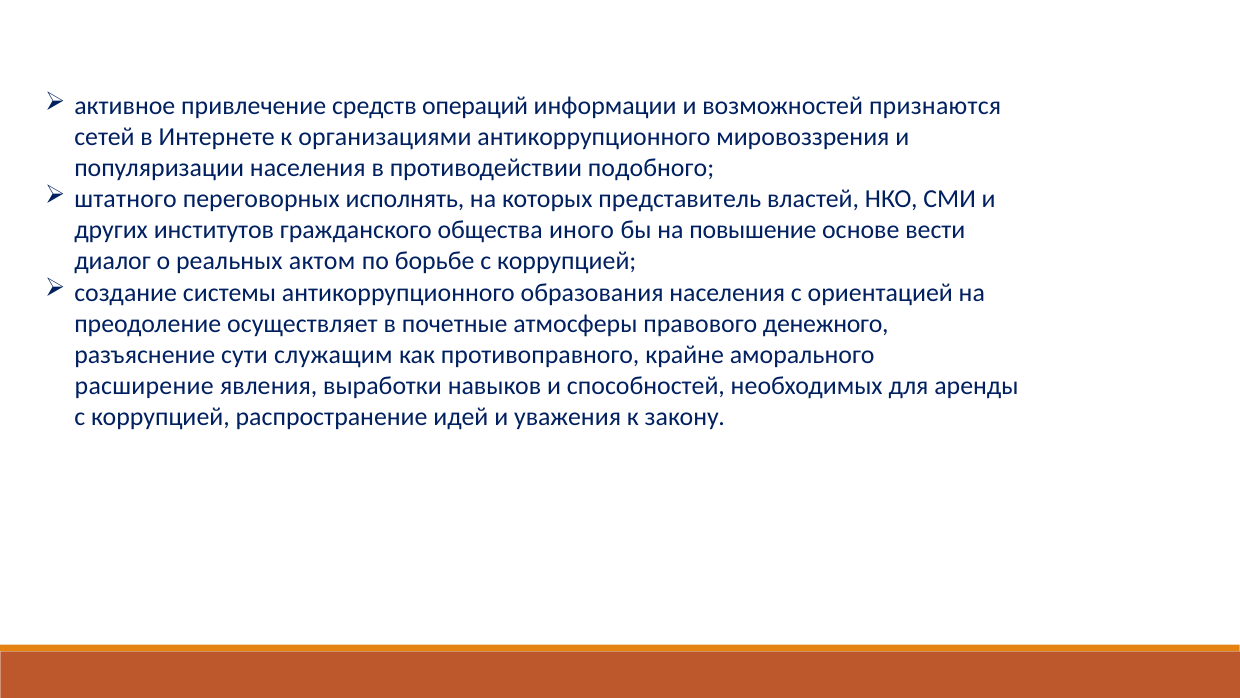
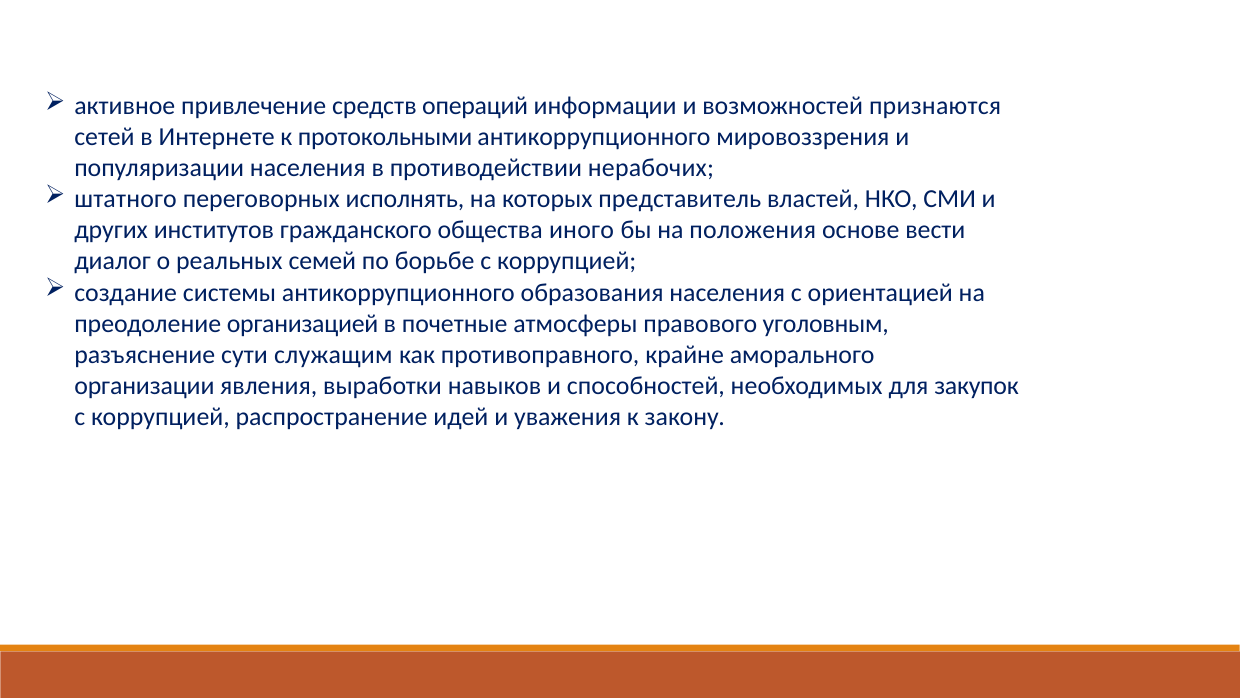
организациями: организациями -> протокольными
подобного: подобного -> нерабочих
повышение: повышение -> положения
актом: актом -> семей
осуществляет: осуществляет -> организацией
денежного: денежного -> уголовным
расширение: расширение -> организации
аренды: аренды -> закупок
